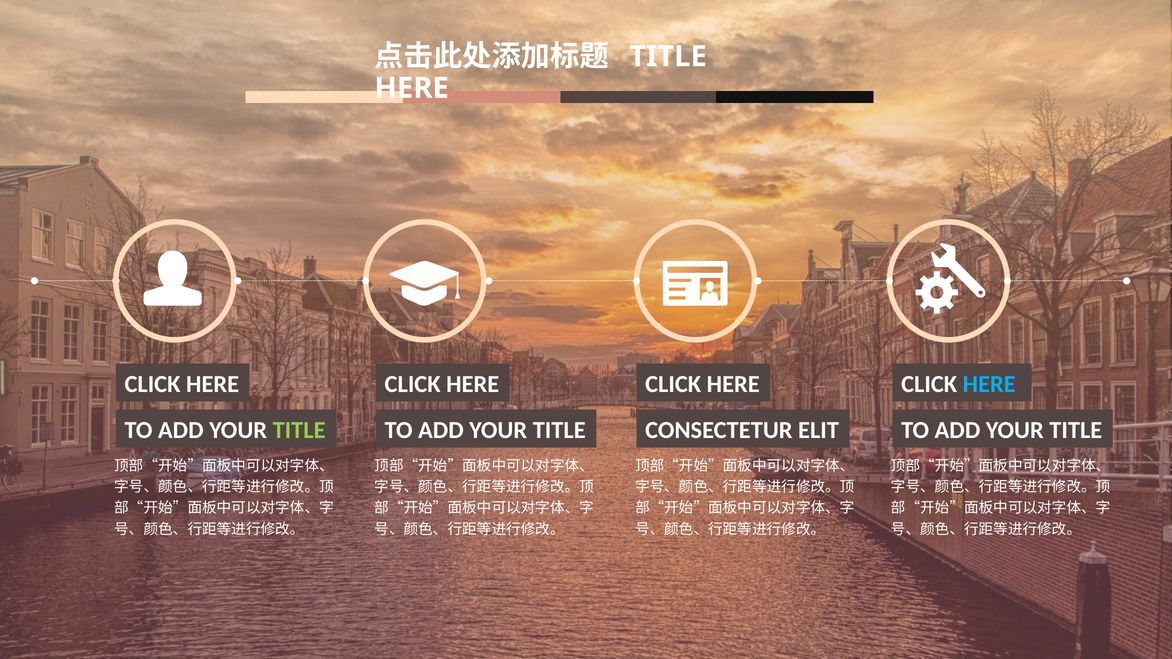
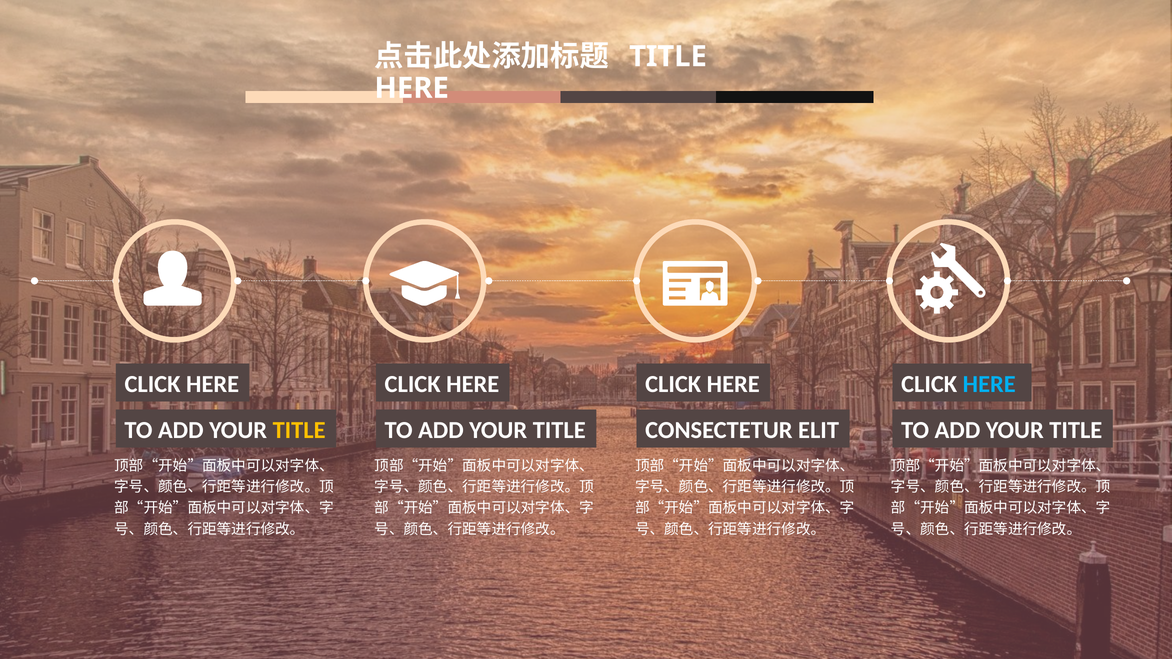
TITLE at (299, 430) colour: light green -> yellow
